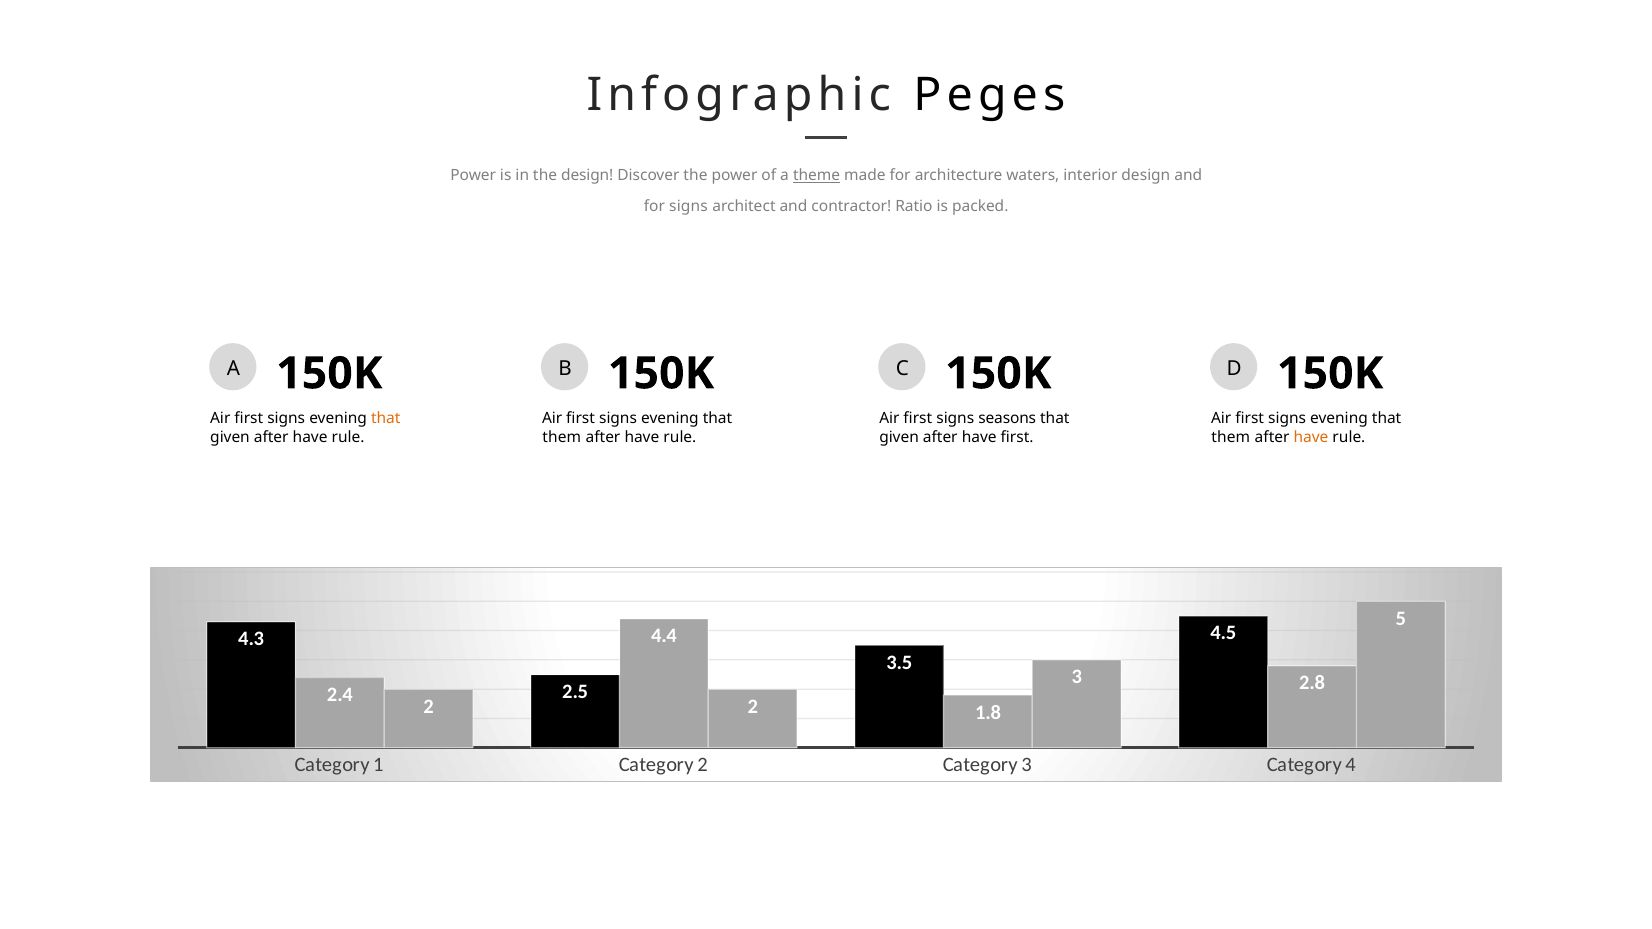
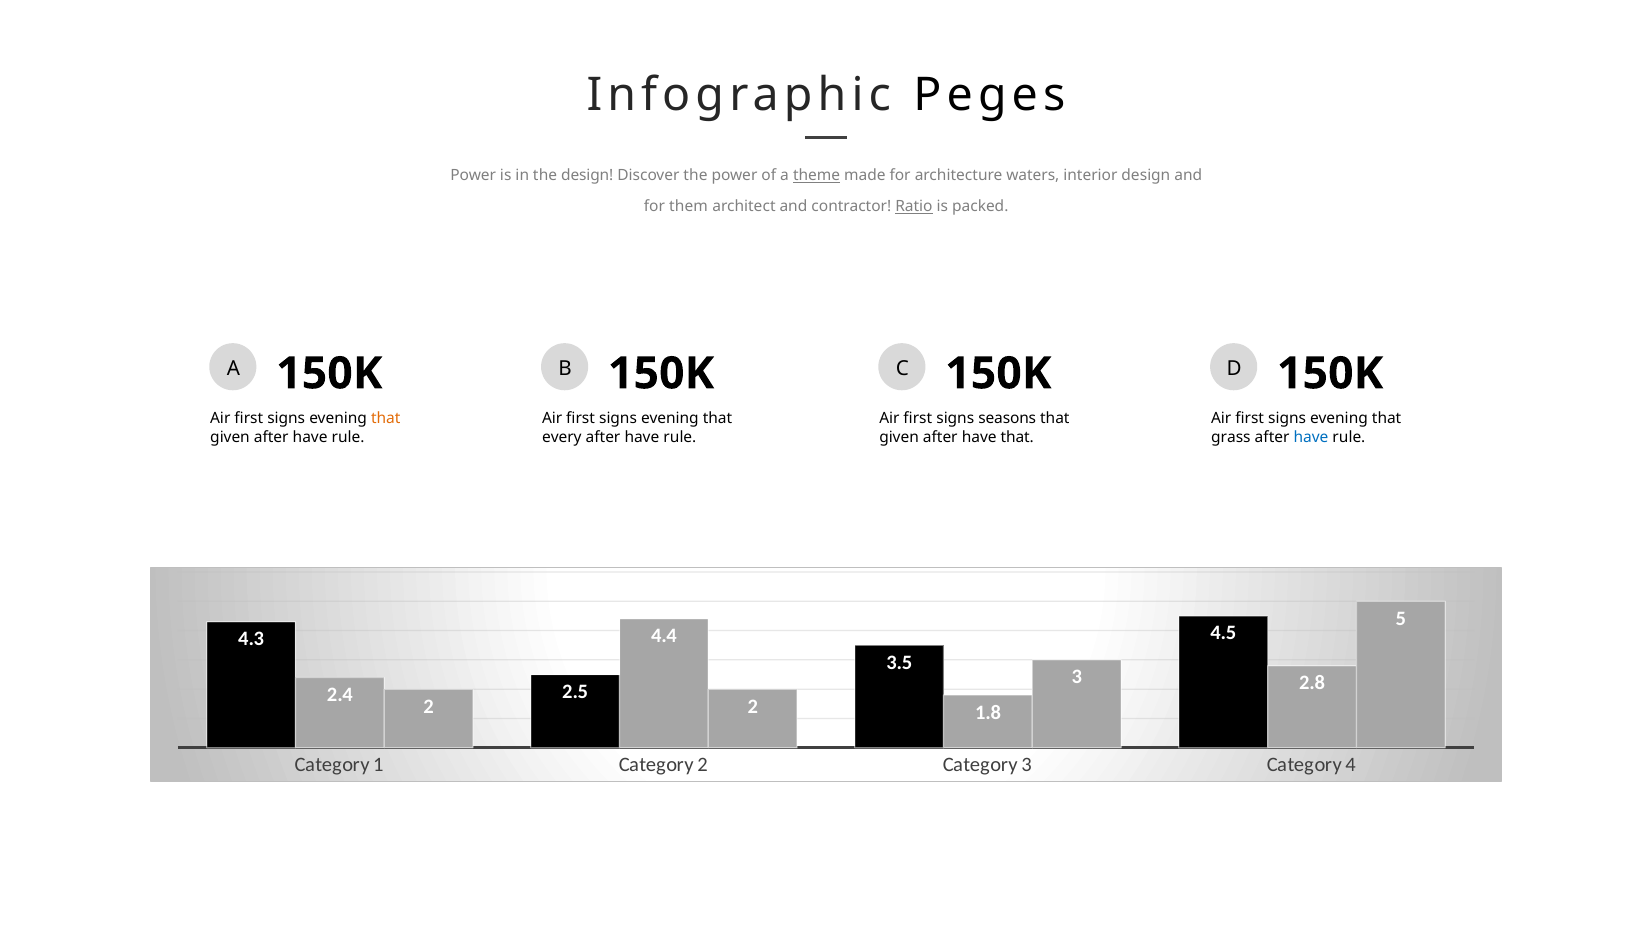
for signs: signs -> them
Ratio underline: none -> present
them at (562, 437): them -> every
have first: first -> that
them at (1231, 437): them -> grass
have at (1311, 437) colour: orange -> blue
